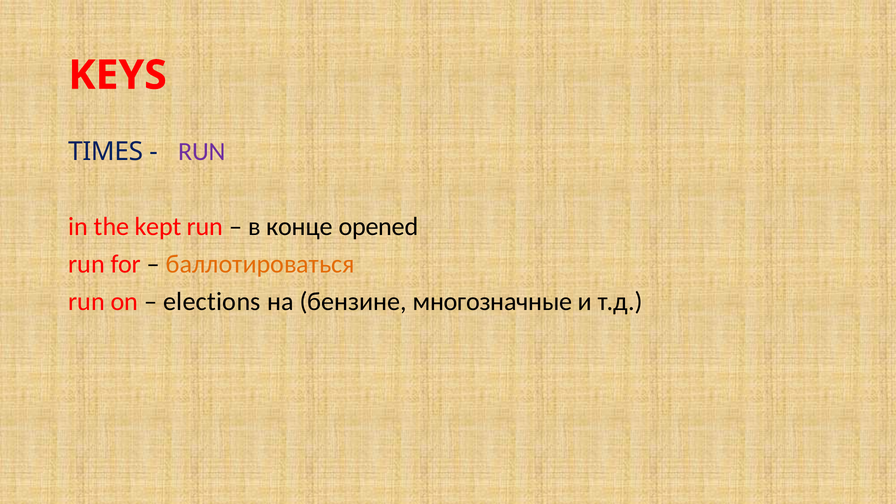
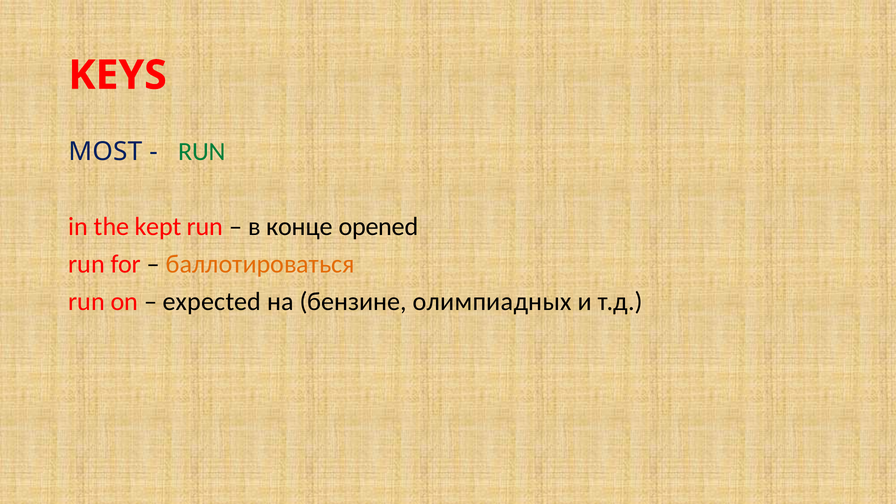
TIMES: TIMES -> MOST
RUN at (202, 151) colour: purple -> green
elections: elections -> expected
многозначные: многозначные -> олимпиадных
